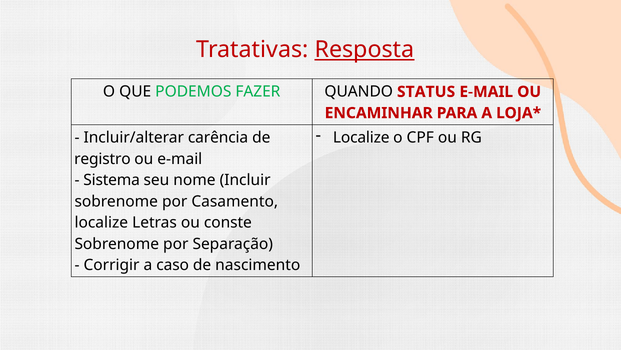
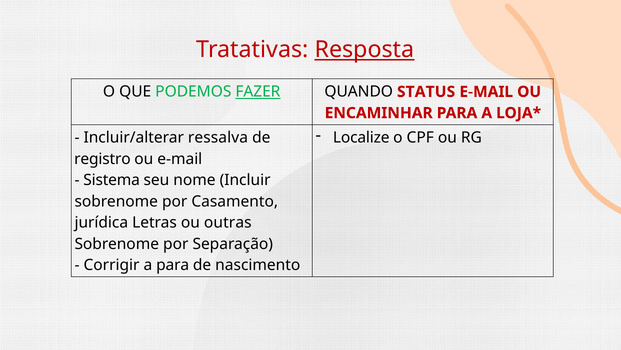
FAZER underline: none -> present
carência: carência -> ressalva
localize at (101, 222): localize -> jurídica
conste: conste -> outras
a caso: caso -> para
